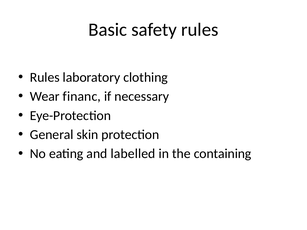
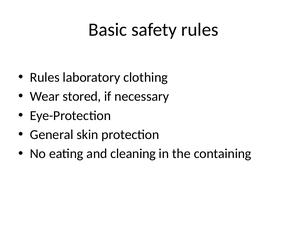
financ: financ -> stored
labelled: labelled -> cleaning
